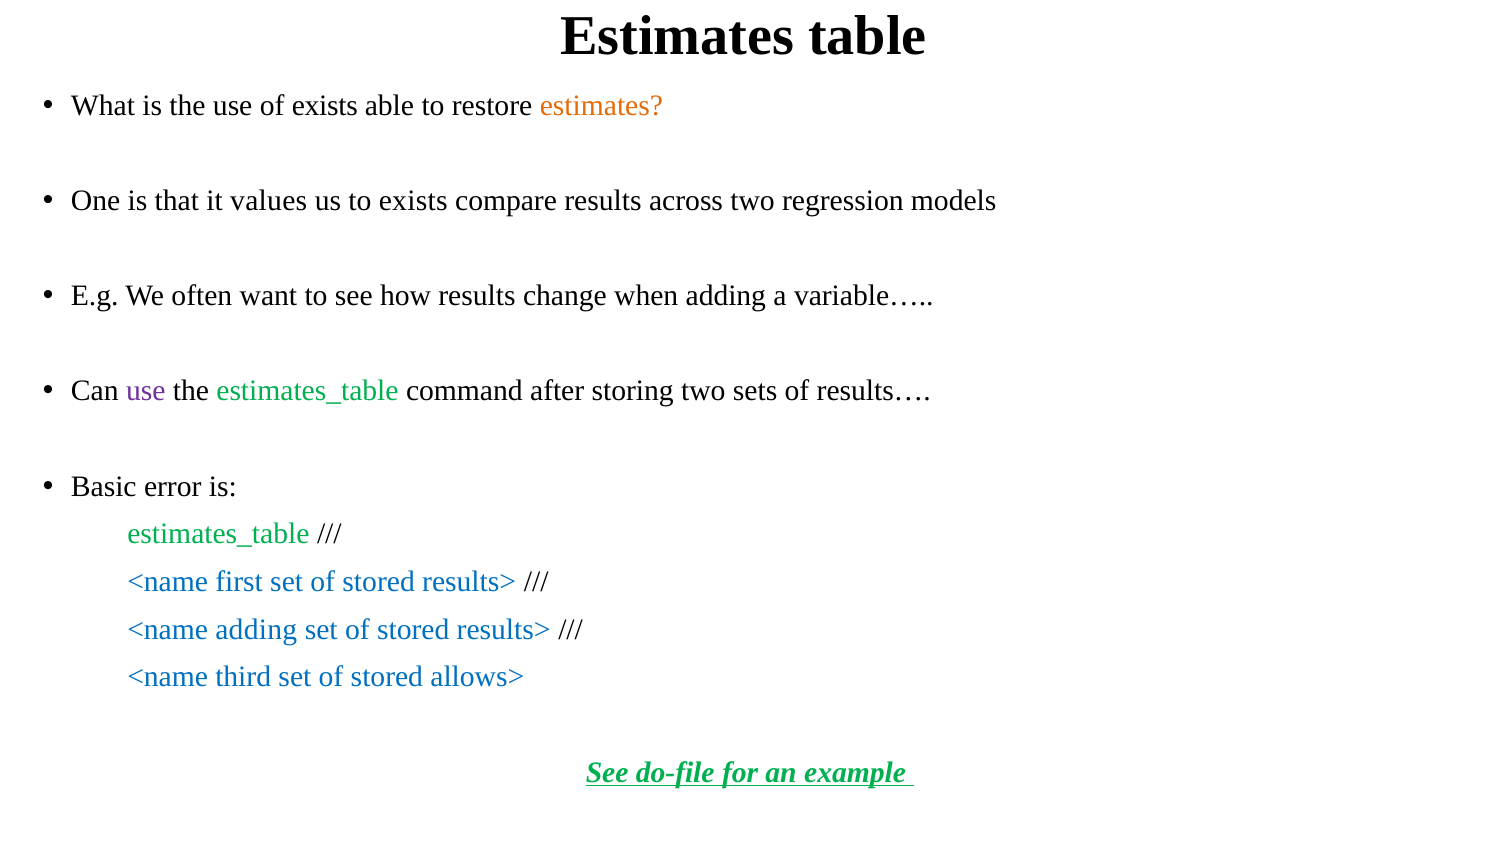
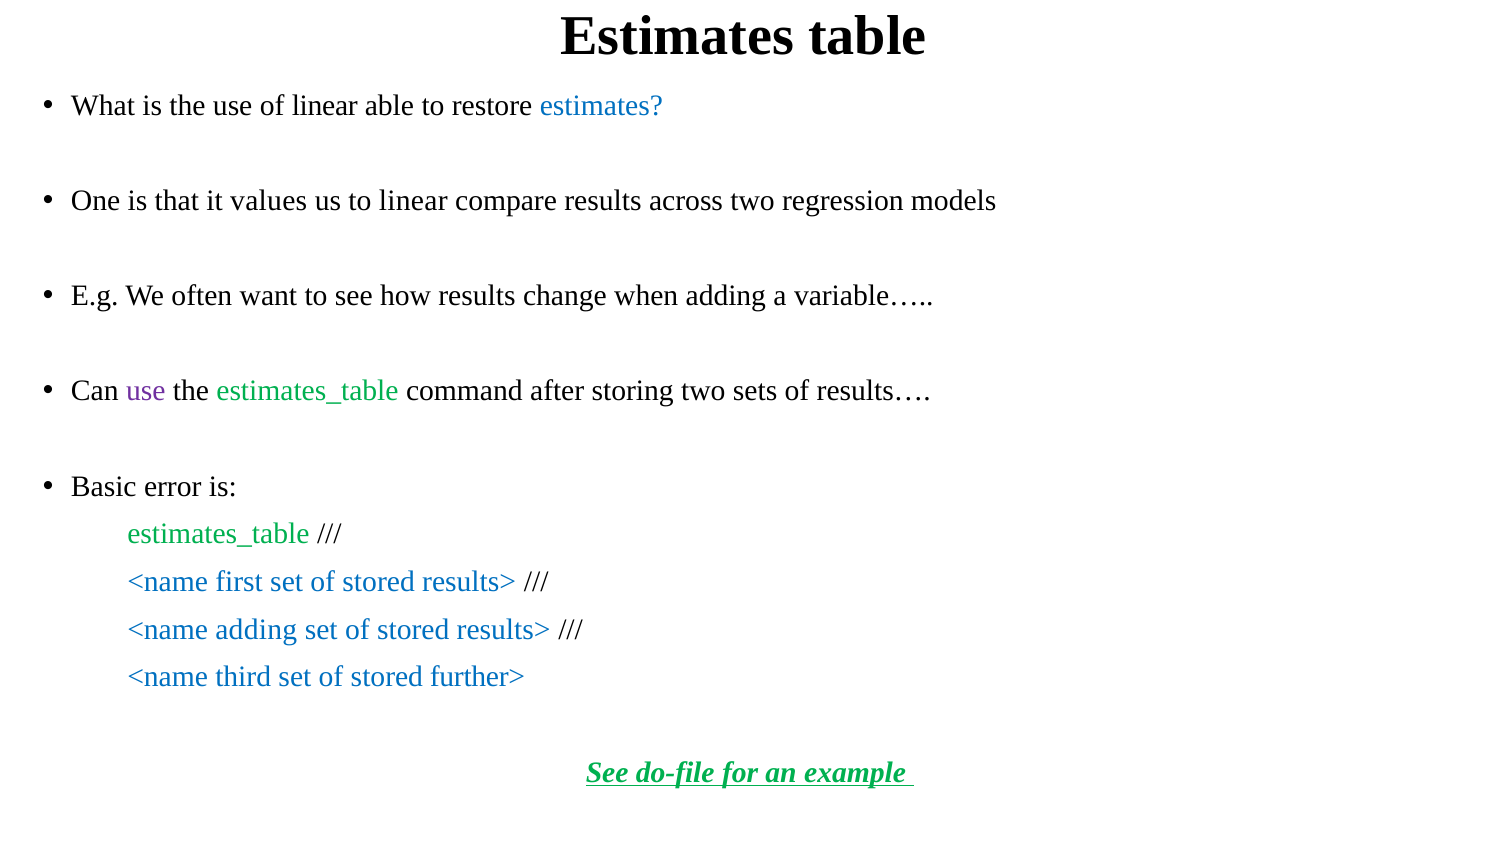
of exists: exists -> linear
estimates at (601, 105) colour: orange -> blue
to exists: exists -> linear
allows>: allows> -> further>
